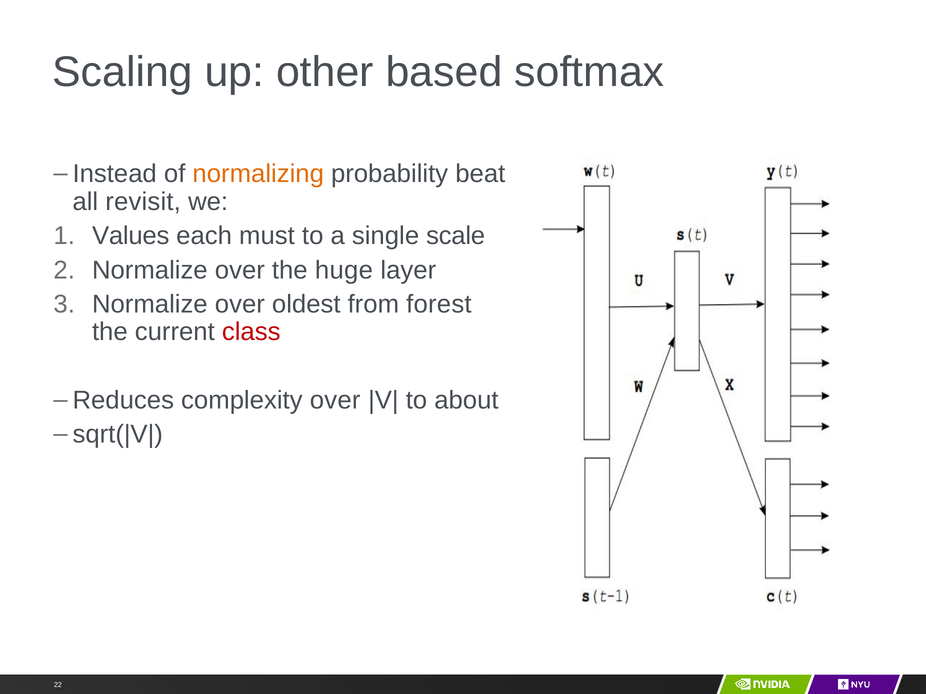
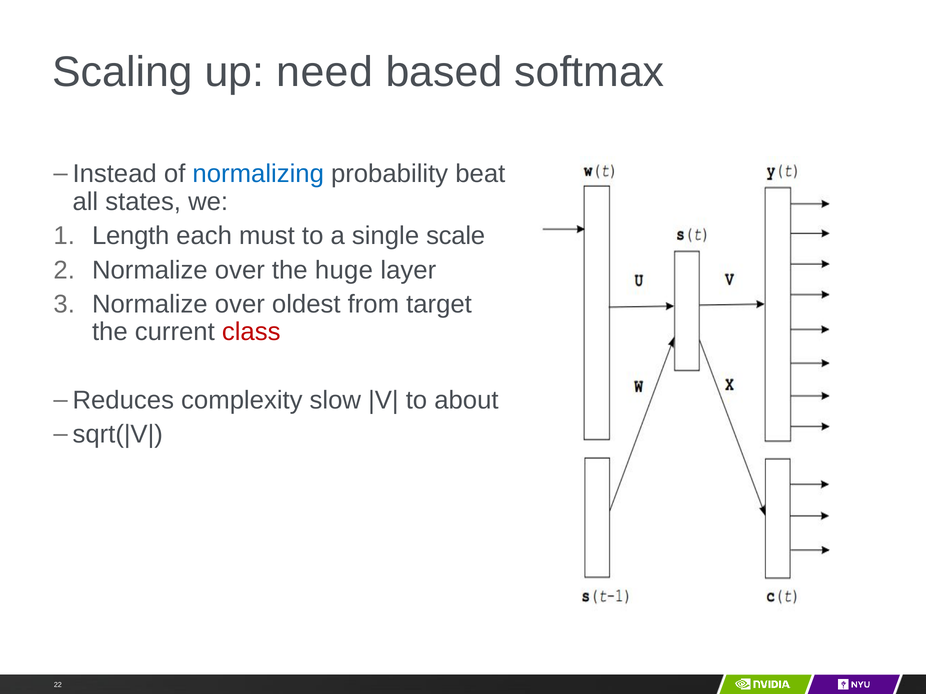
other: other -> need
normalizing colour: orange -> blue
revisit: revisit -> states
Values: Values -> Length
forest: forest -> target
complexity over: over -> slow
